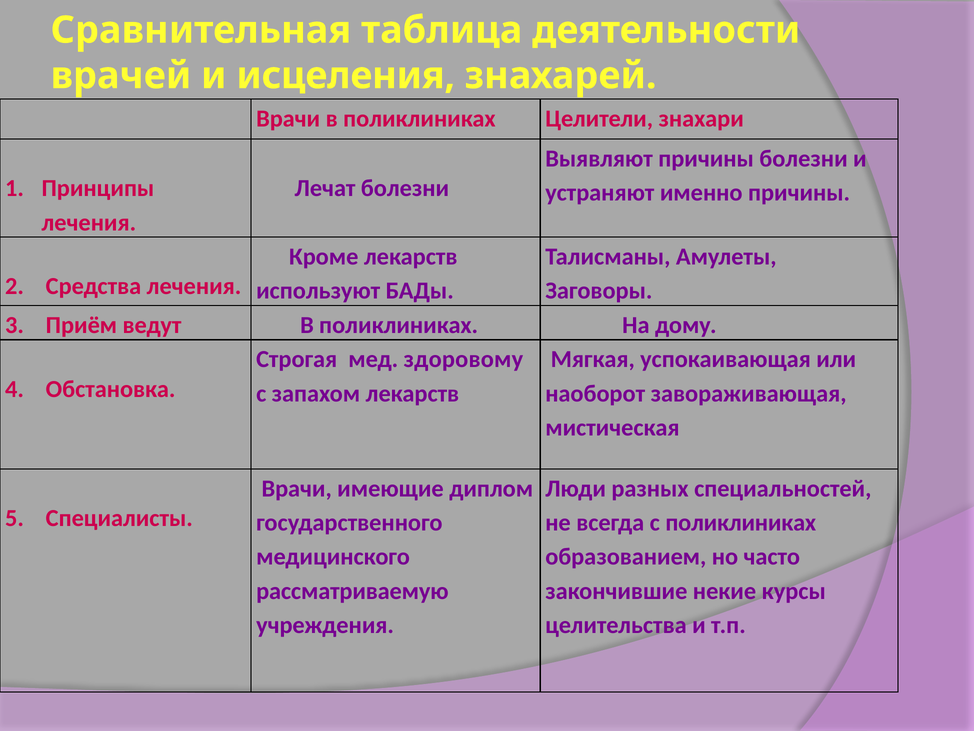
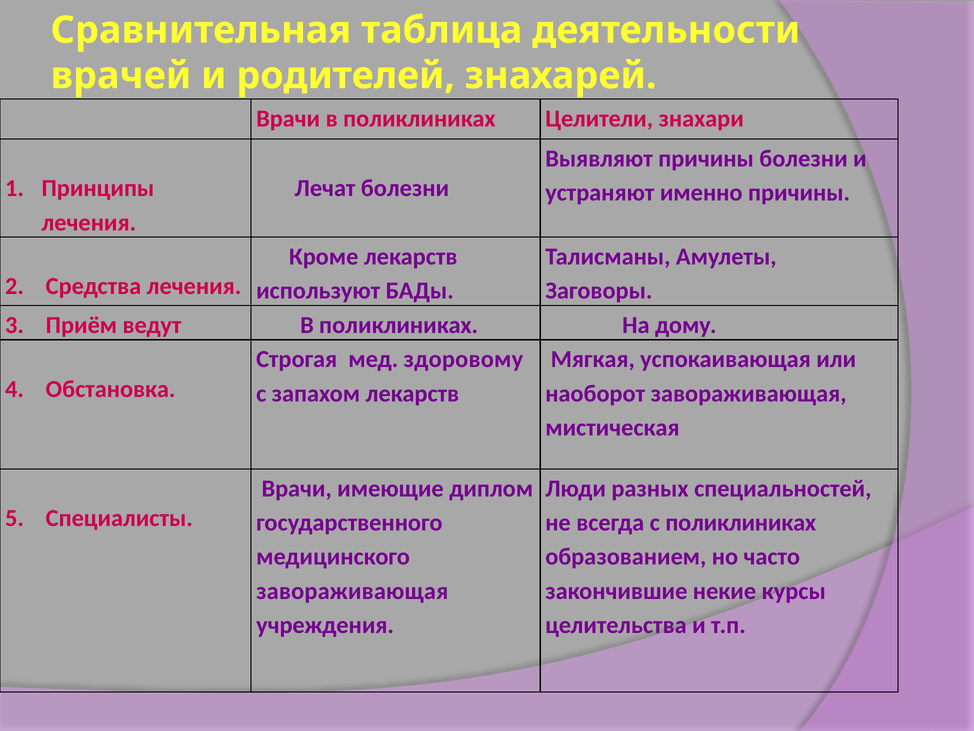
исцеления: исцеления -> родителей
рассматриваемую at (352, 591): рассматриваемую -> завораживающая
